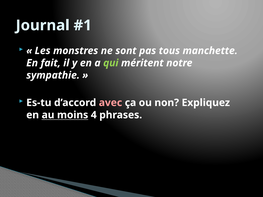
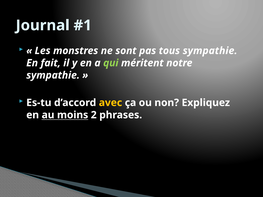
tous manchette: manchette -> sympathie
avec colour: pink -> yellow
4: 4 -> 2
